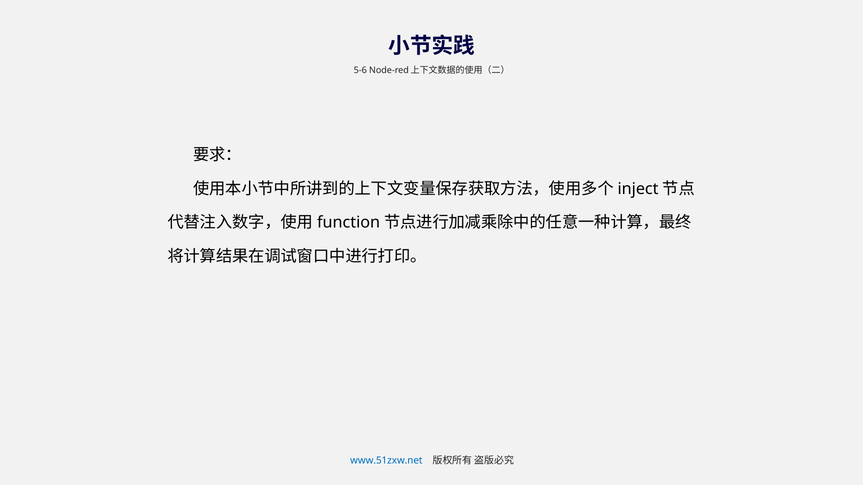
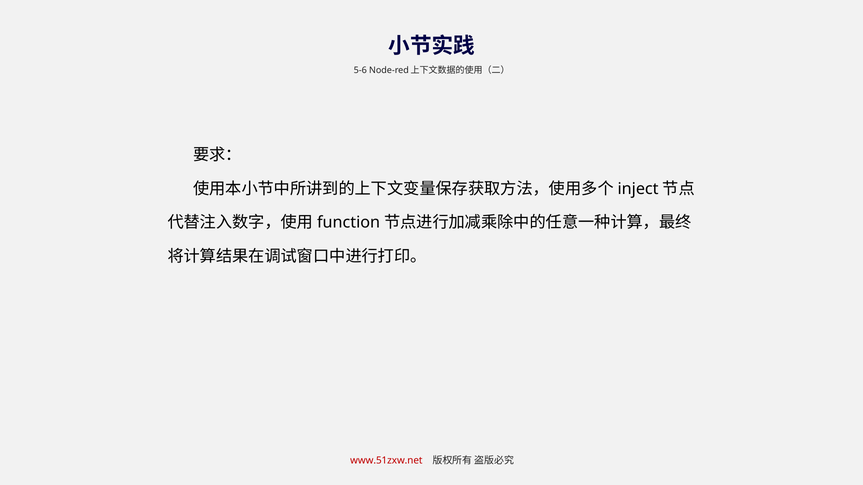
www.51zxw.net colour: blue -> red
